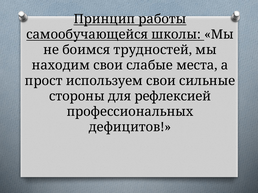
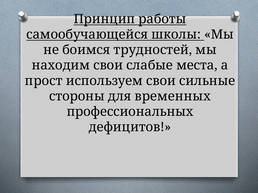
рефлексией: рефлексией -> временных
